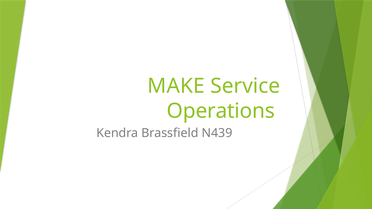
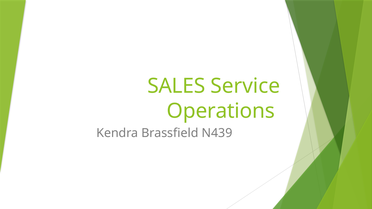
MAKE: MAKE -> SALES
